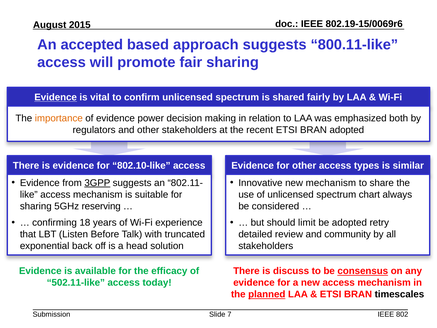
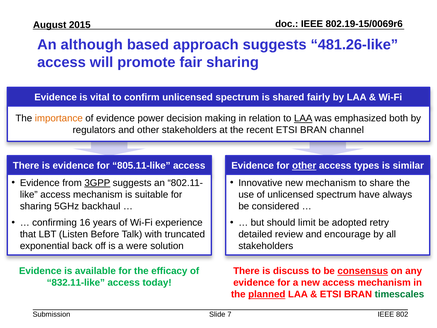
accepted: accepted -> although
800.11-like: 800.11-like -> 481.26-like
Evidence at (56, 97) underline: present -> none
LAA at (303, 118) underline: none -> present
BRAN adopted: adopted -> channel
802.10-like: 802.10-like -> 805.11-like
other at (304, 166) underline: none -> present
chart: chart -> have
reserving: reserving -> backhaul
18: 18 -> 16
community: community -> encourage
head: head -> were
502.11-like: 502.11-like -> 832.11-like
timescales colour: black -> green
